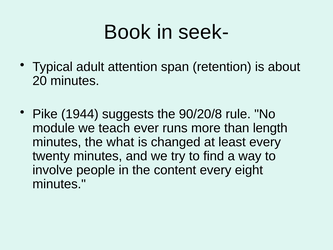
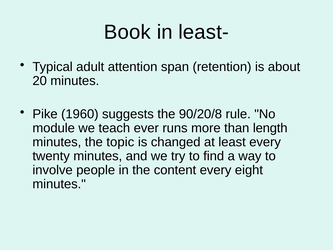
seek-: seek- -> least-
1944: 1944 -> 1960
what: what -> topic
